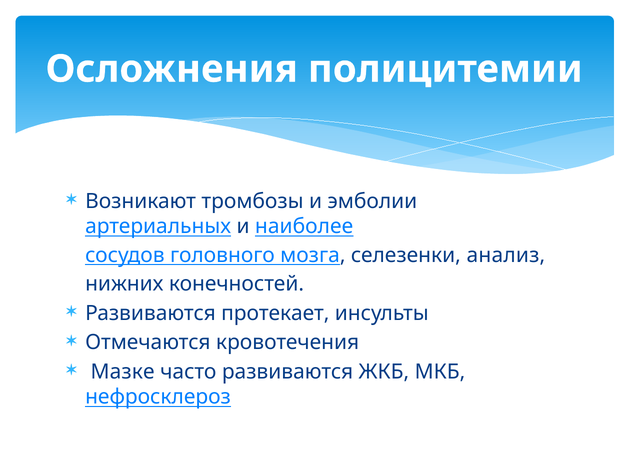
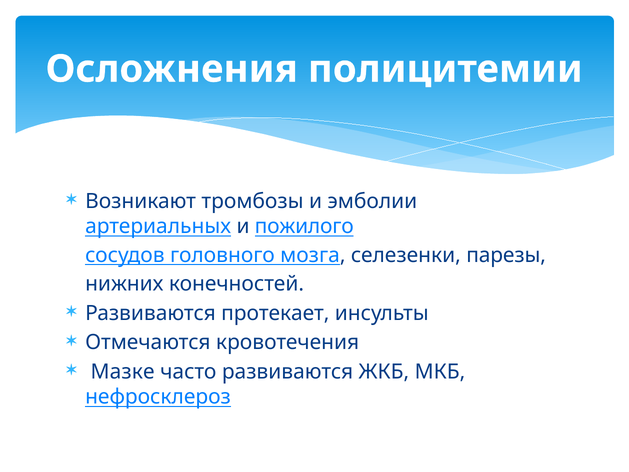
наиболее: наиболее -> пожилого
анализ: анализ -> парезы
